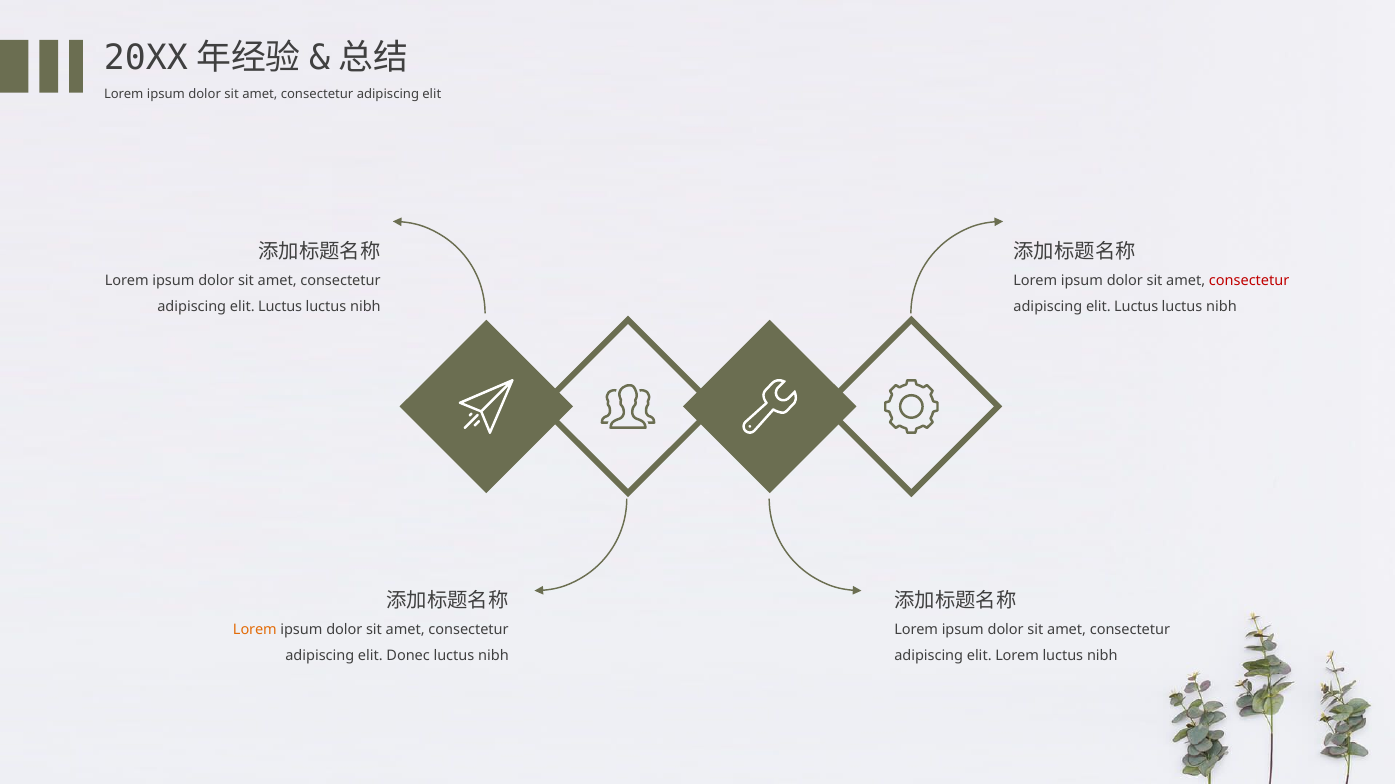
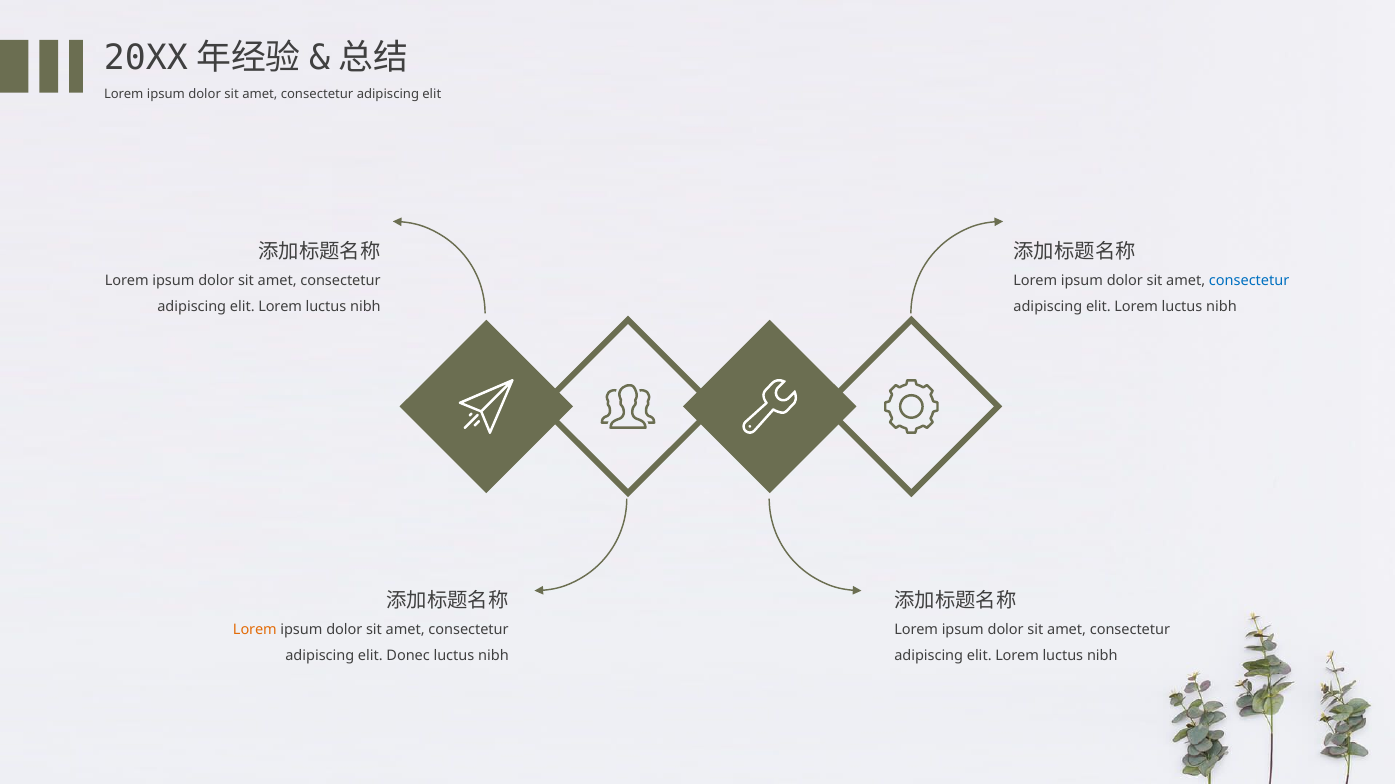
consectetur at (1249, 281) colour: red -> blue
Luctus at (280, 307): Luctus -> Lorem
Luctus at (1136, 307): Luctus -> Lorem
